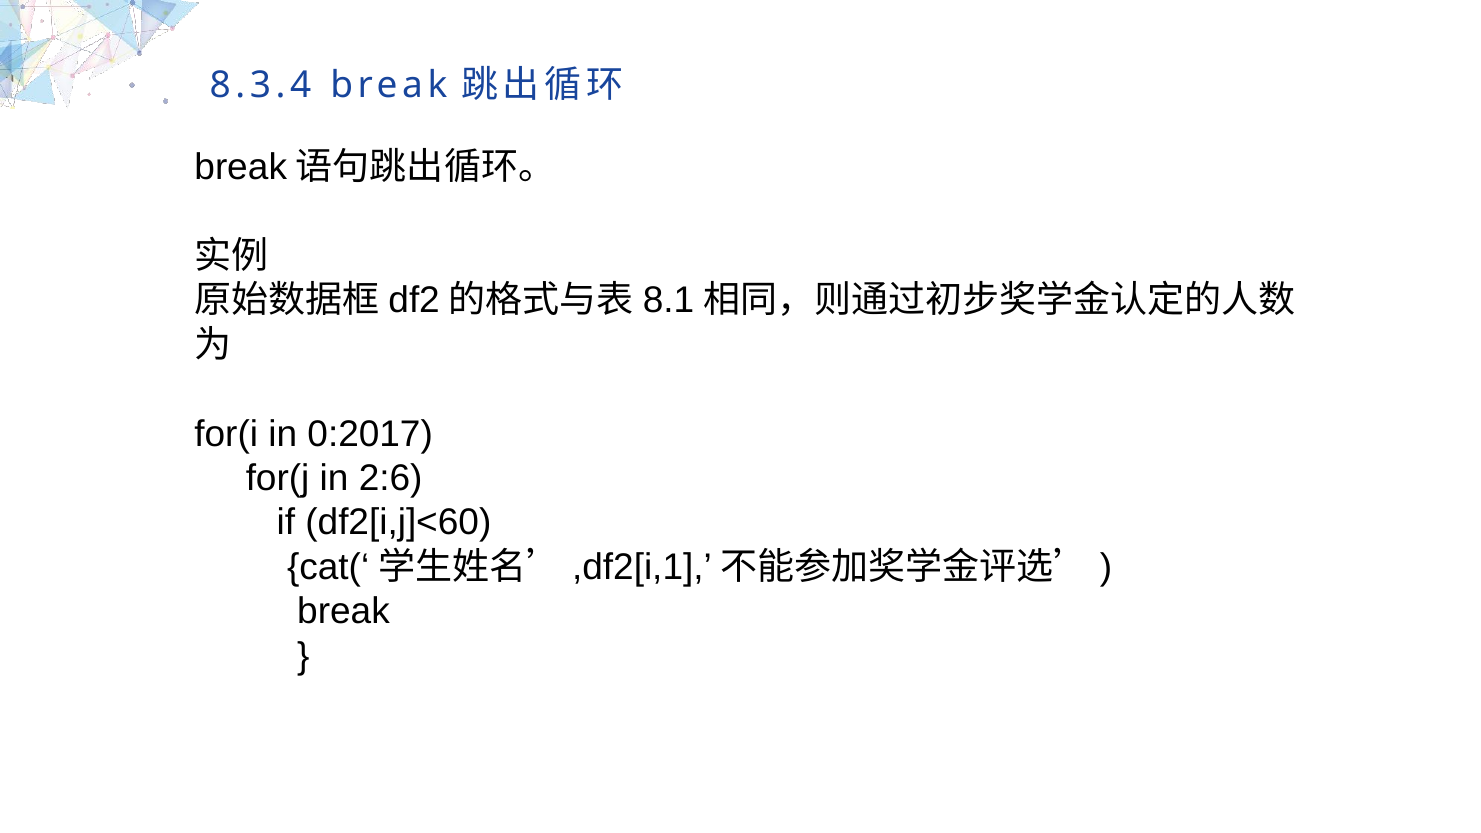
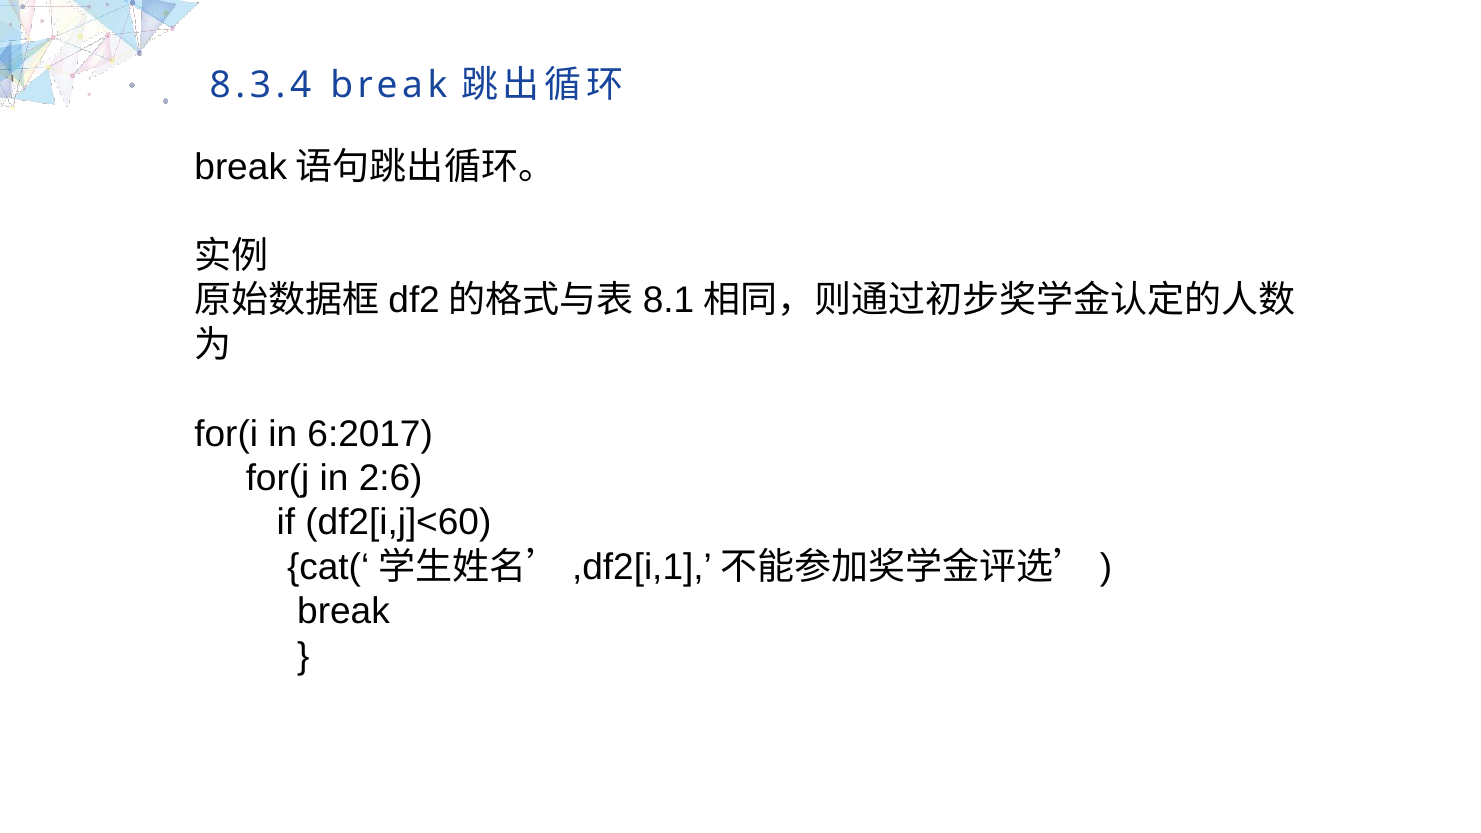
0:2017: 0:2017 -> 6:2017
